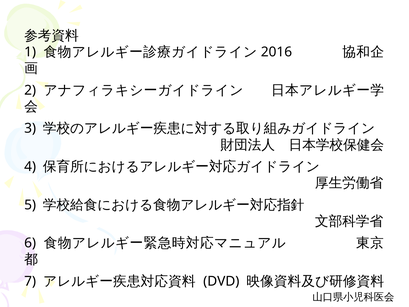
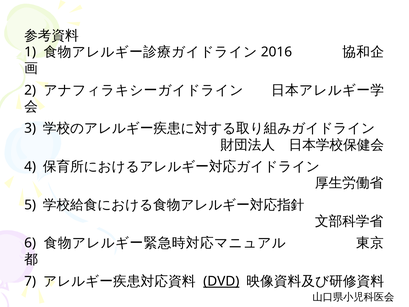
DVD underline: none -> present
